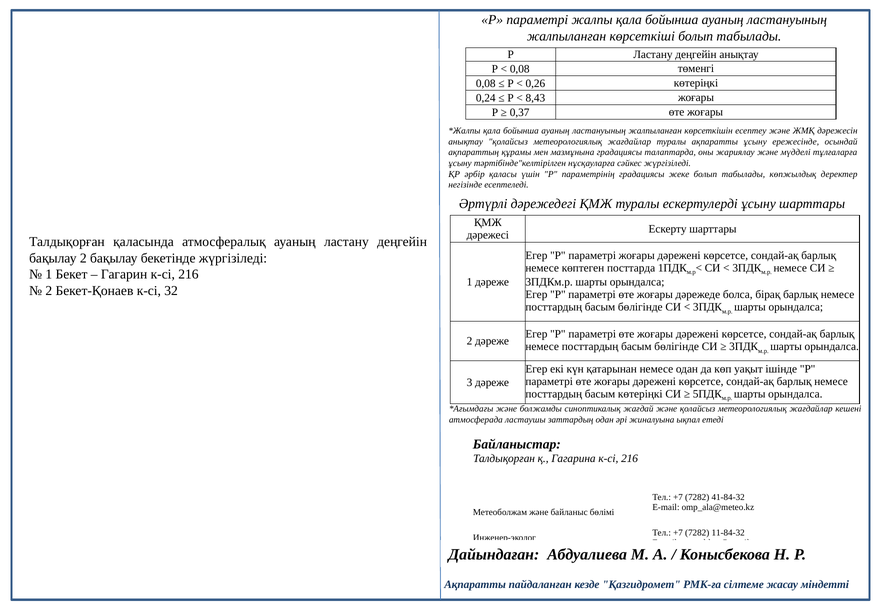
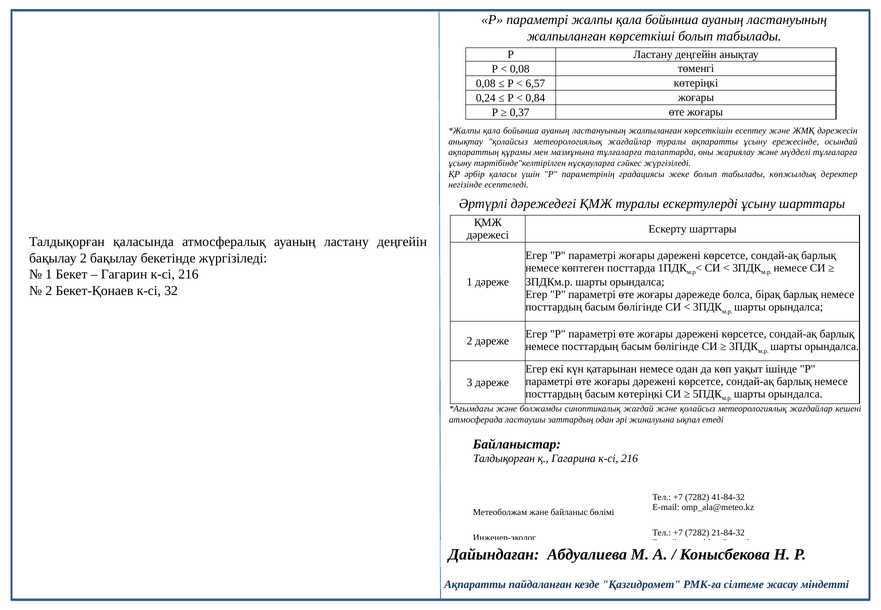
0,26: 0,26 -> 6,57
8,43: 8,43 -> 0,84
мазмұнына градациясы: градациясы -> тұлғаларға
11-84-32: 11-84-32 -> 21-84-32
